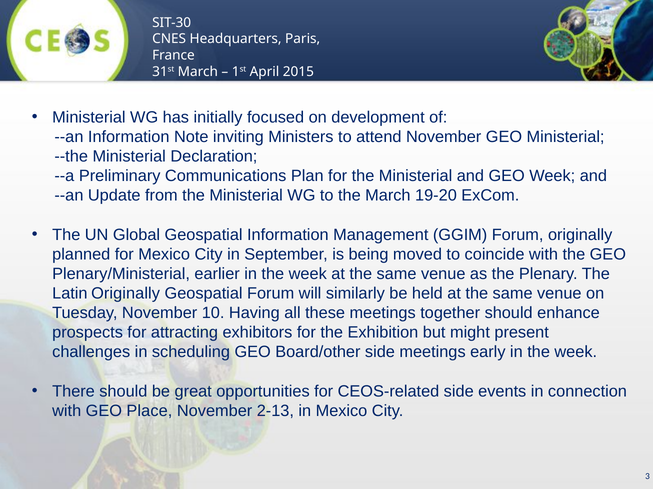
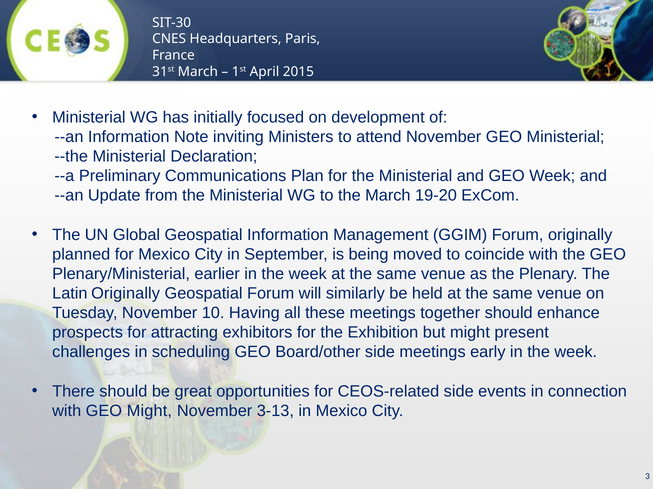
GEO Place: Place -> Might
2-13: 2-13 -> 3-13
